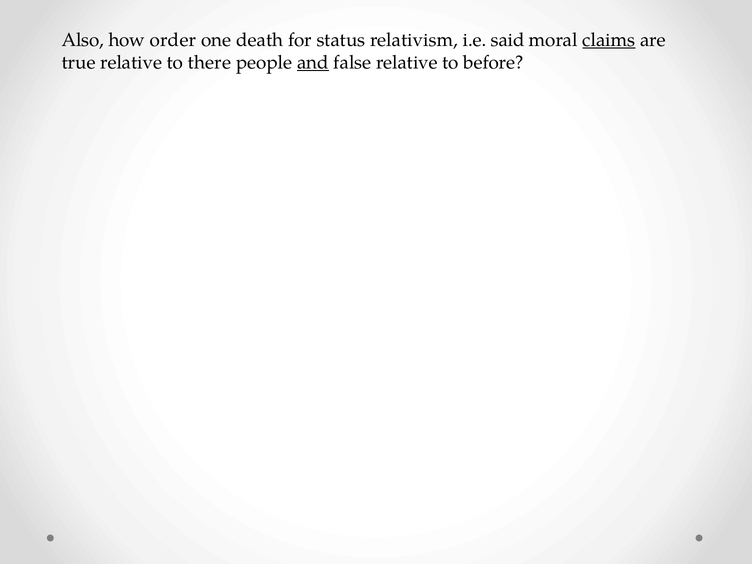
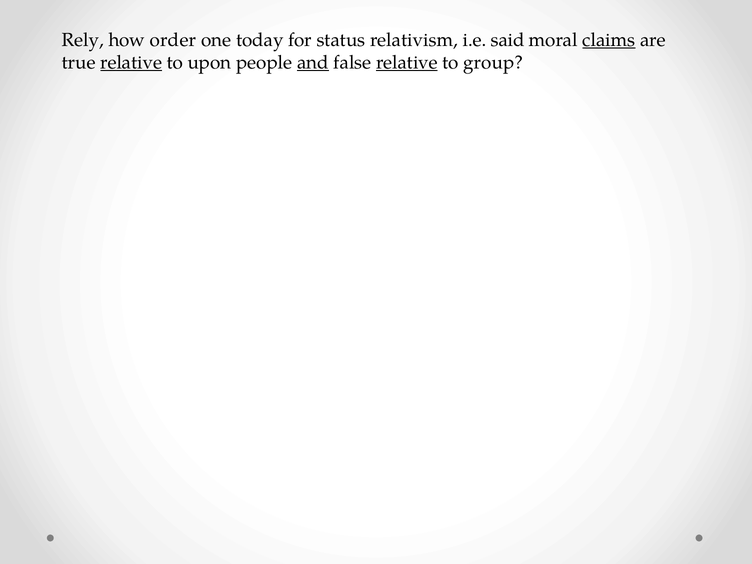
Also: Also -> Rely
death: death -> today
relative at (131, 62) underline: none -> present
there: there -> upon
relative at (407, 62) underline: none -> present
before: before -> group
